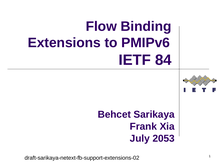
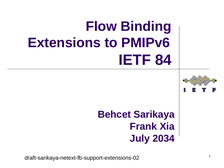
2053: 2053 -> 2034
